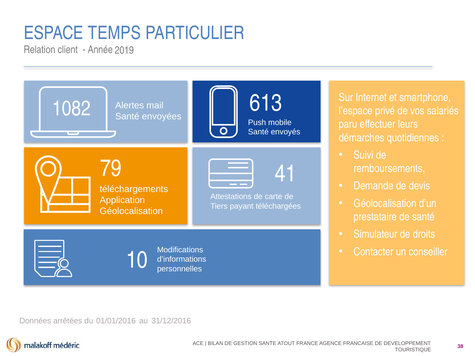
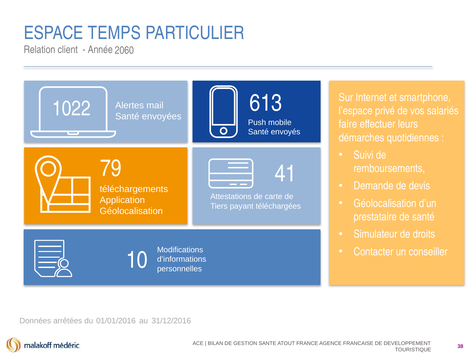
2019: 2019 -> 2060
1082: 1082 -> 1022
paru: paru -> faire
